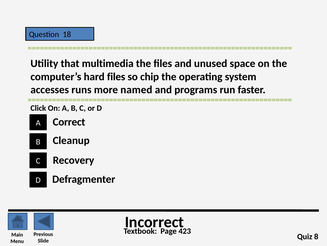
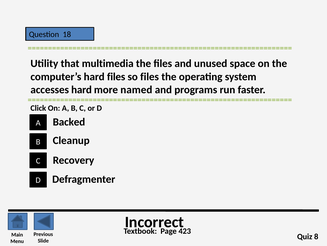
so chip: chip -> files
accesses runs: runs -> hard
Correct: Correct -> Backed
